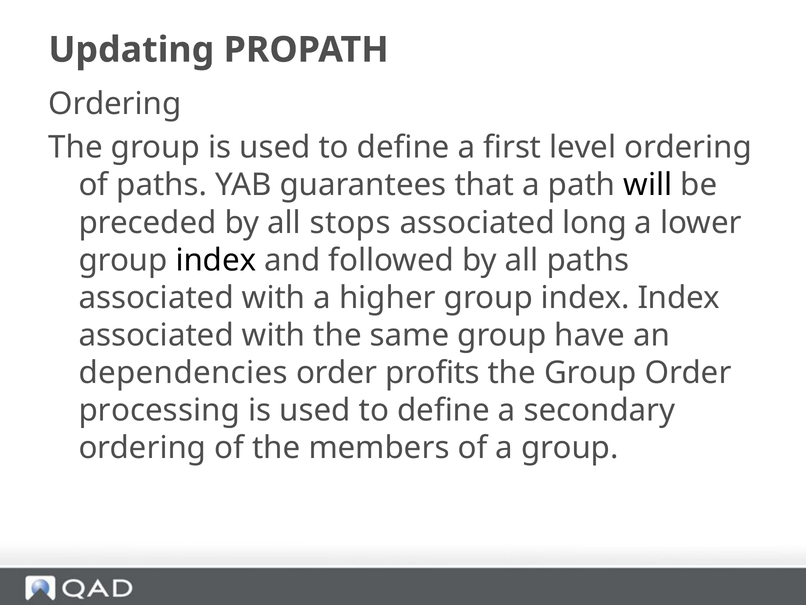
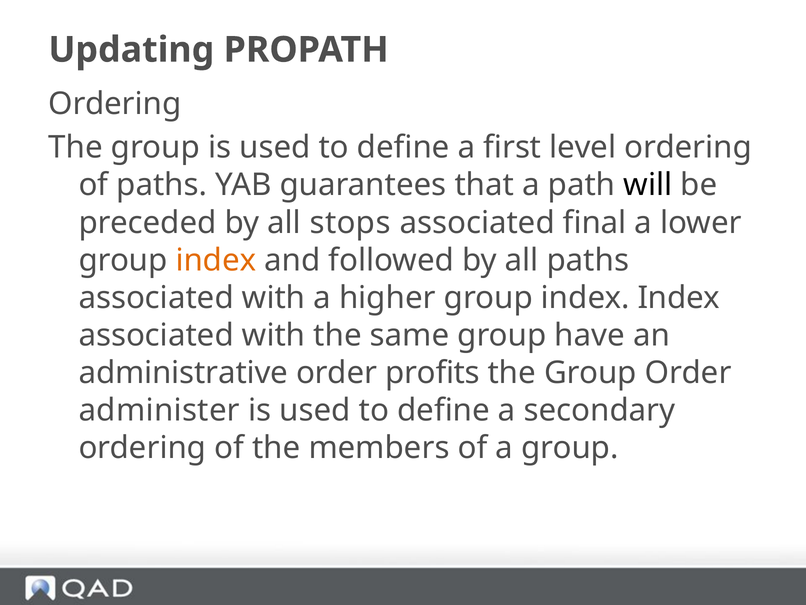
long: long -> final
index at (216, 260) colour: black -> orange
dependencies: dependencies -> administrative
processing: processing -> administer
